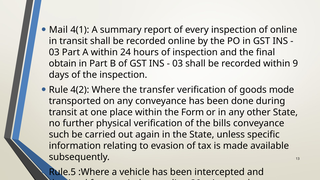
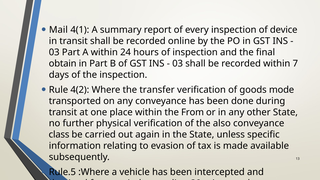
of online: online -> device
9: 9 -> 7
Form: Form -> From
bills: bills -> also
such: such -> class
